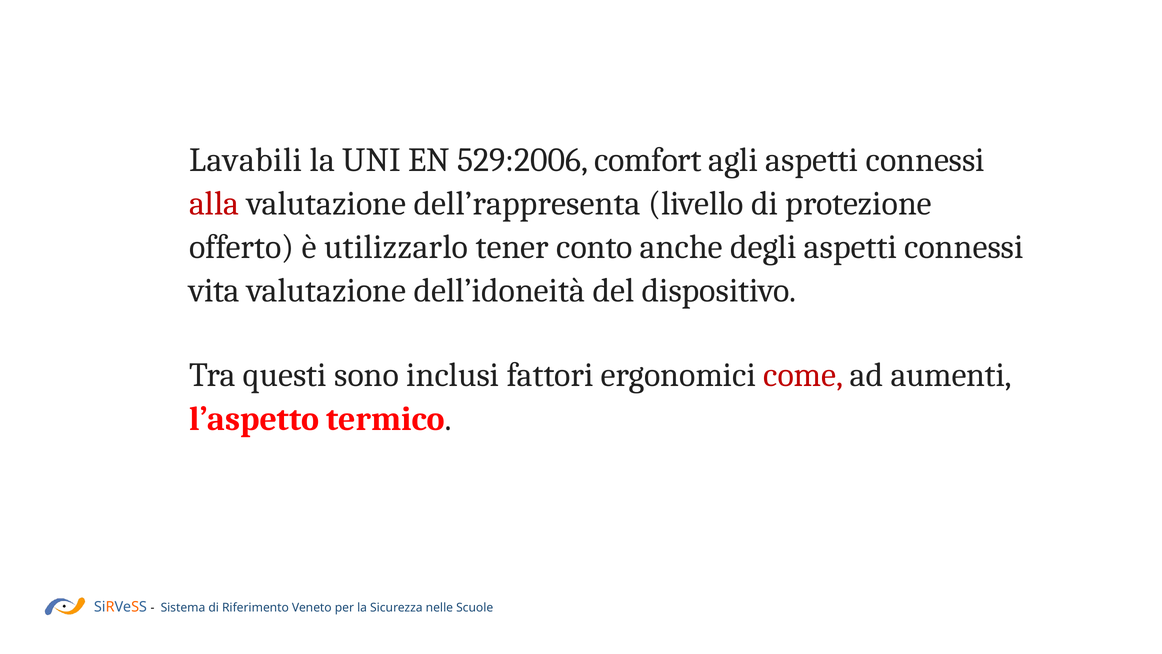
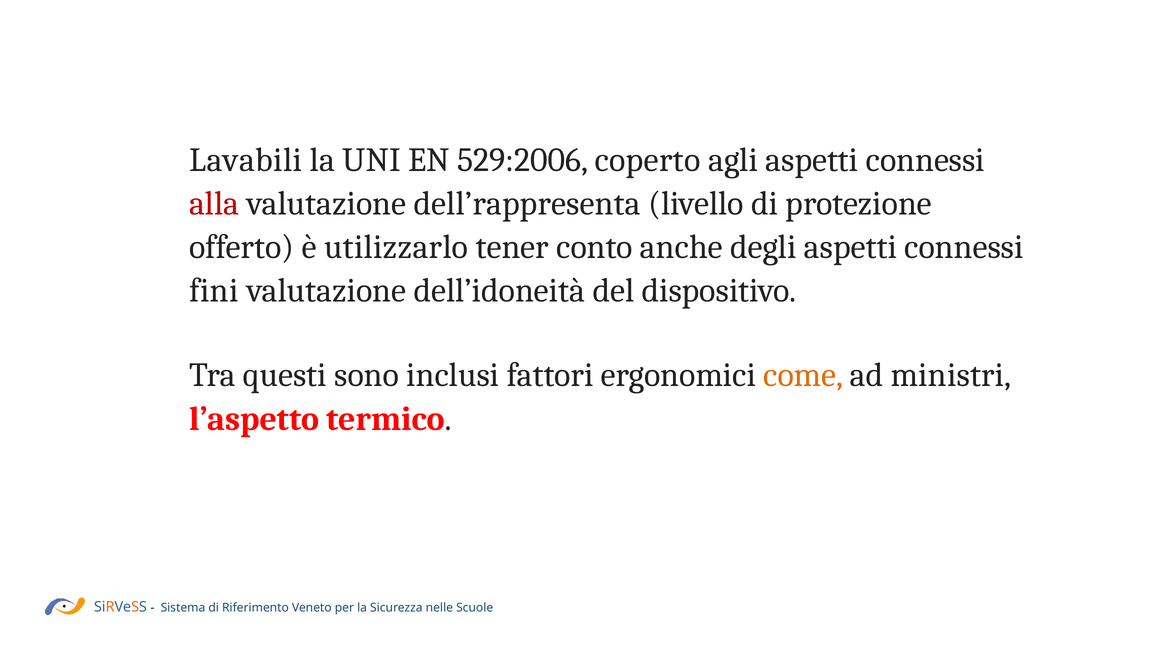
comfort: comfort -> coperto
vita: vita -> fini
come colour: red -> orange
aumenti: aumenti -> ministri
